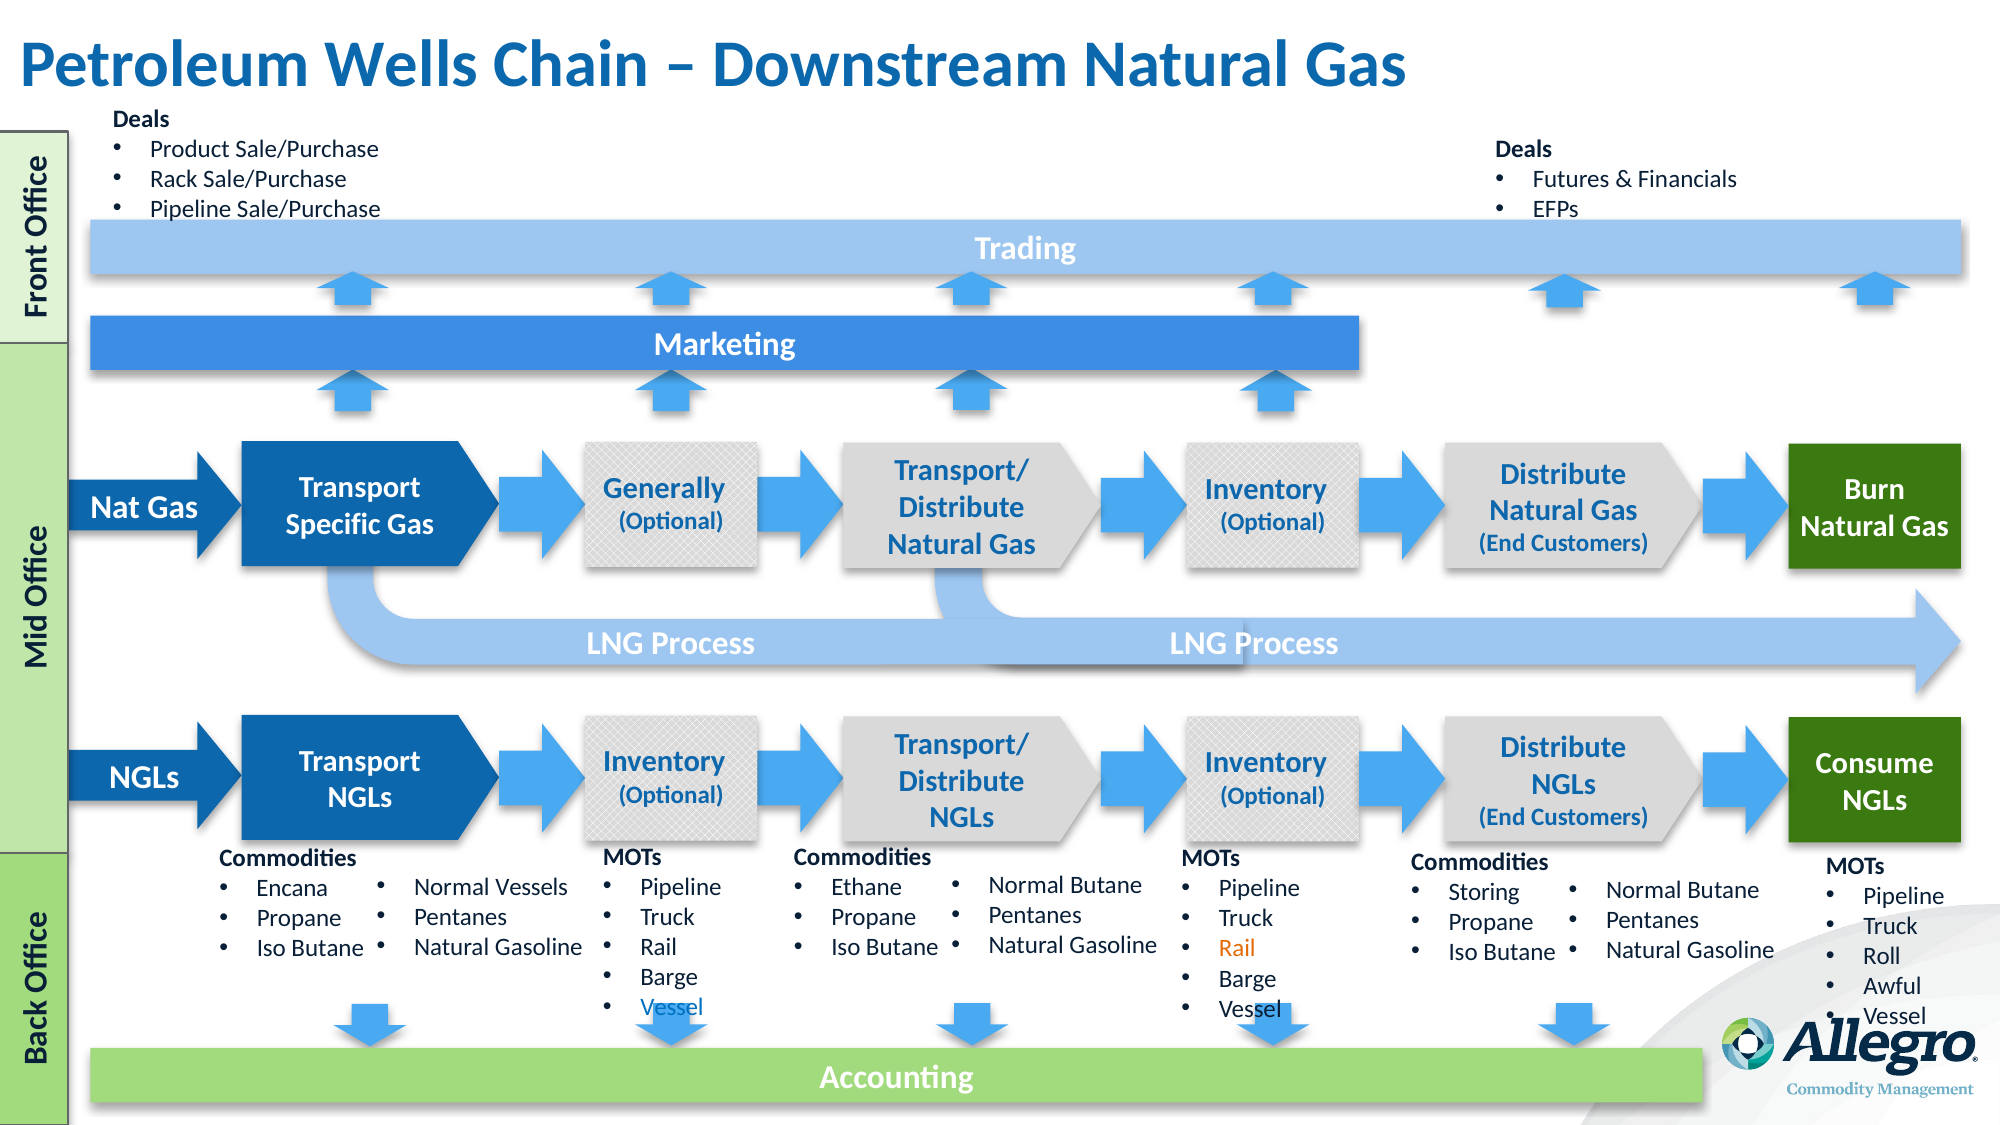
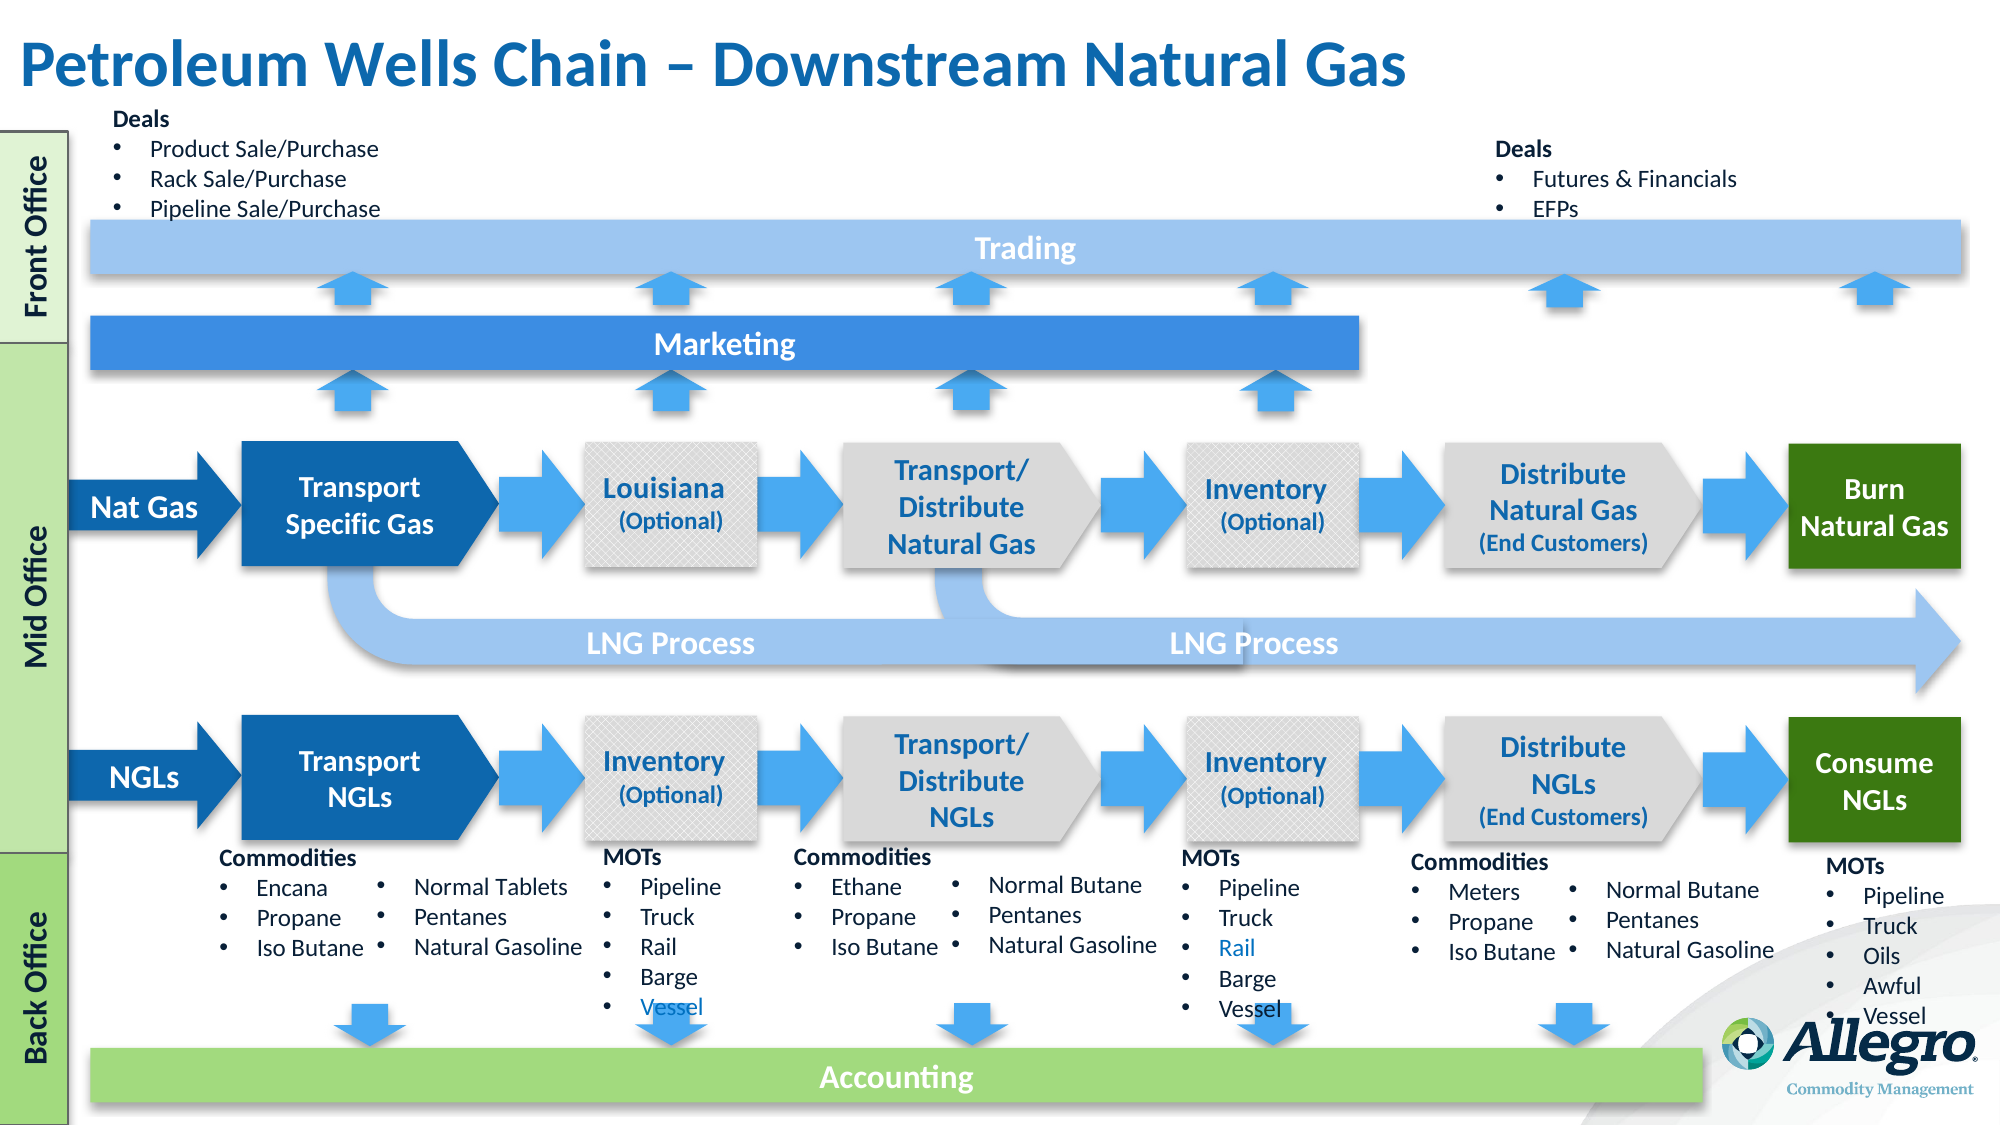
Generally: Generally -> Louisiana
Vessels: Vessels -> Tablets
Storing: Storing -> Meters
Rail at (1237, 949) colour: orange -> blue
Roll: Roll -> Oils
